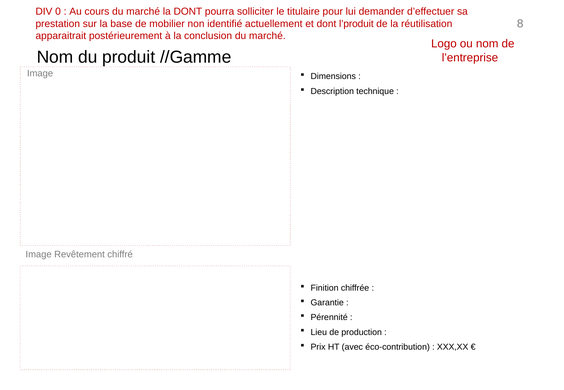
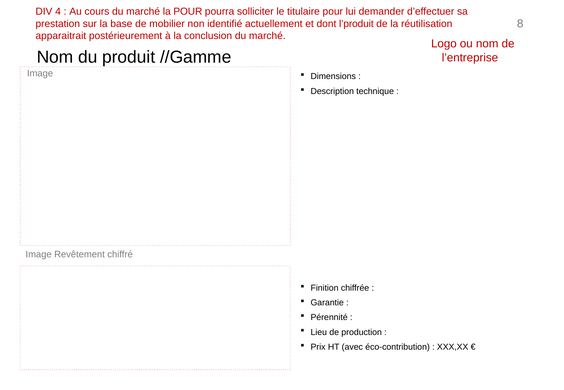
0: 0 -> 4
la DONT: DONT -> POUR
